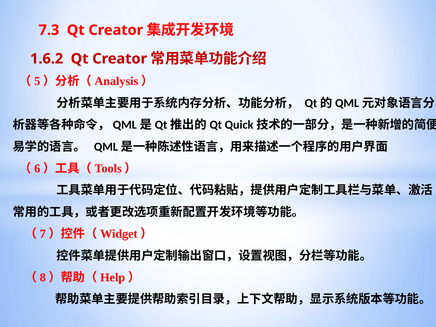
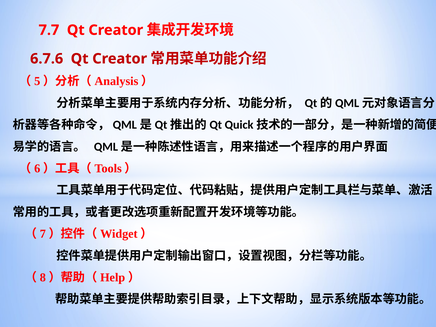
7.3: 7.3 -> 7.7
1.6.2: 1.6.2 -> 6.7.6
